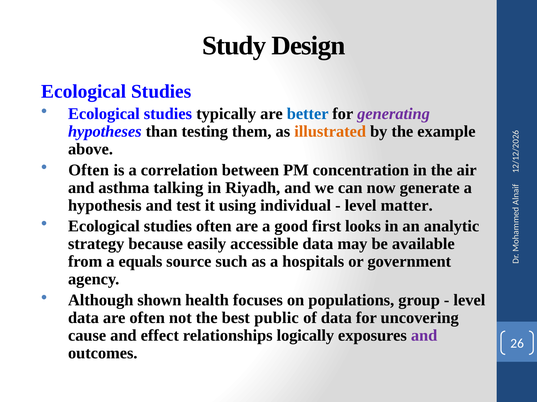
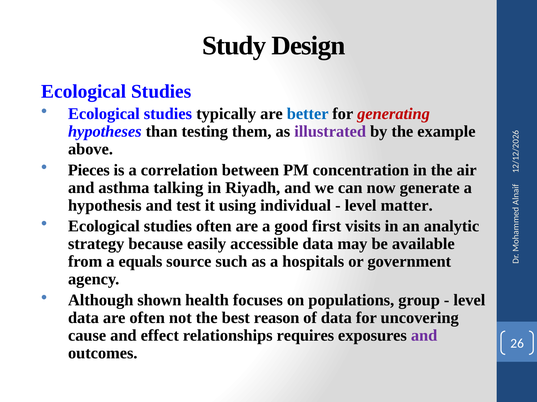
generating colour: purple -> red
illustrated colour: orange -> purple
Often at (89, 170): Often -> Pieces
looks: looks -> visits
public: public -> reason
logically: logically -> requires
